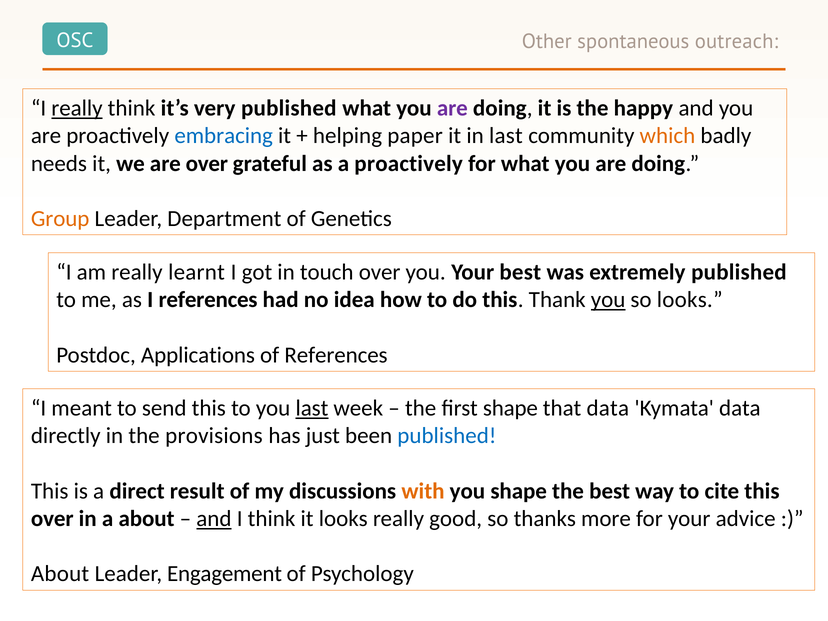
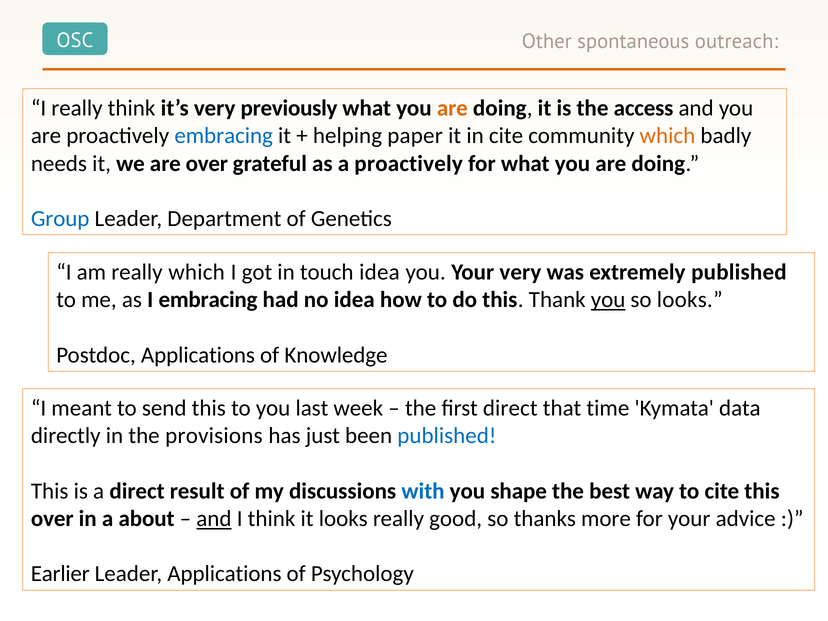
really at (77, 108) underline: present -> none
very published: published -> previously
are at (452, 108) colour: purple -> orange
happy: happy -> access
in last: last -> cite
Group colour: orange -> blue
really learnt: learnt -> which
touch over: over -> idea
Your best: best -> very
I references: references -> embracing
of References: References -> Knowledge
last at (312, 408) underline: present -> none
first shape: shape -> direct
that data: data -> time
with colour: orange -> blue
About at (60, 574): About -> Earlier
Leader Engagement: Engagement -> Applications
